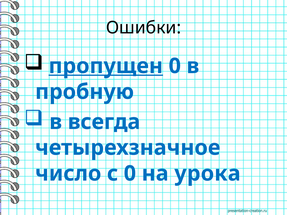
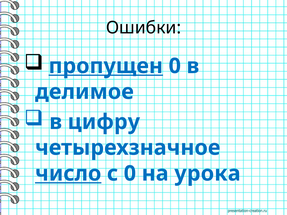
пробную: пробную -> делимое
всегда: всегда -> цифру
число underline: none -> present
